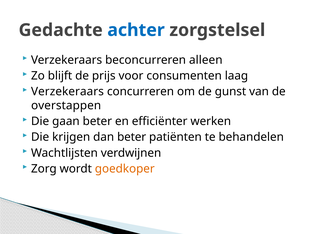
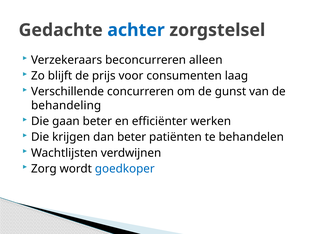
Verzekeraars at (67, 91): Verzekeraars -> Verschillende
overstappen: overstappen -> behandeling
goedkoper colour: orange -> blue
